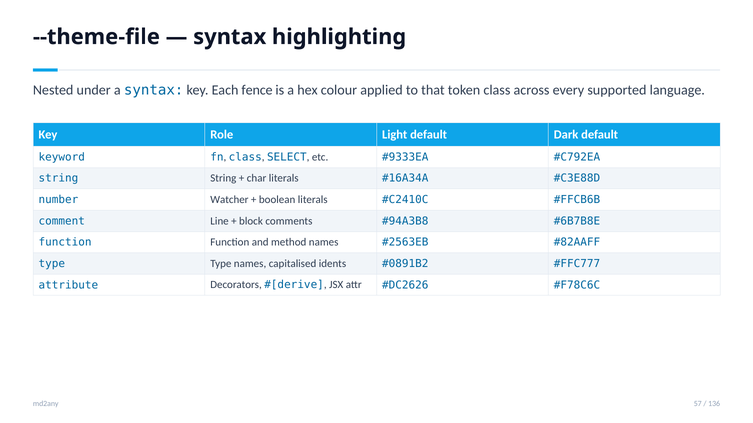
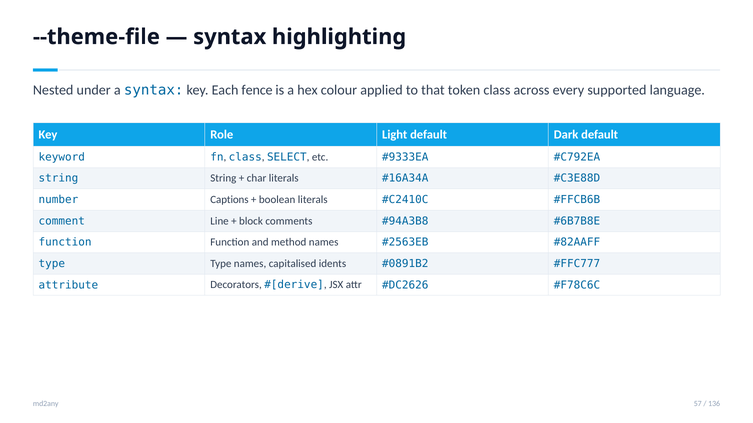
Watcher: Watcher -> Captions
